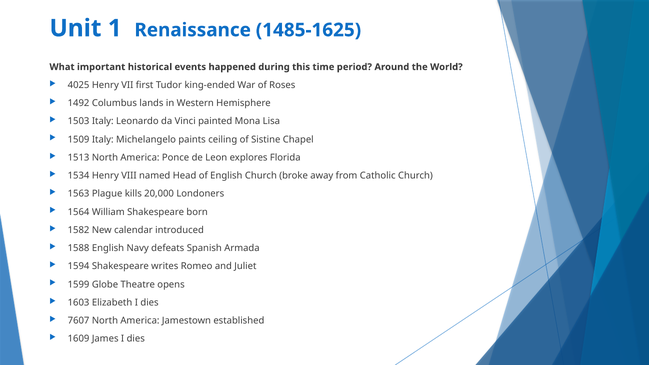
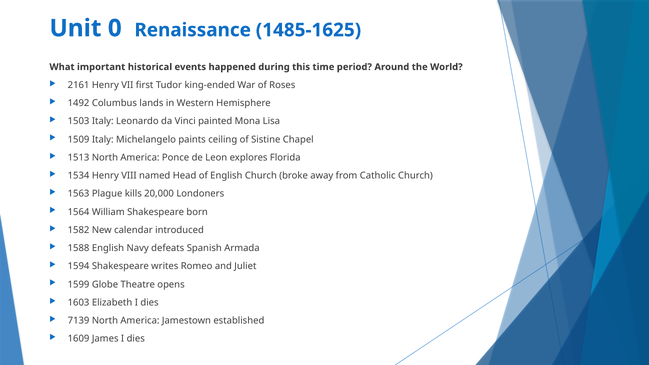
1: 1 -> 0
4025: 4025 -> 2161
7607: 7607 -> 7139
